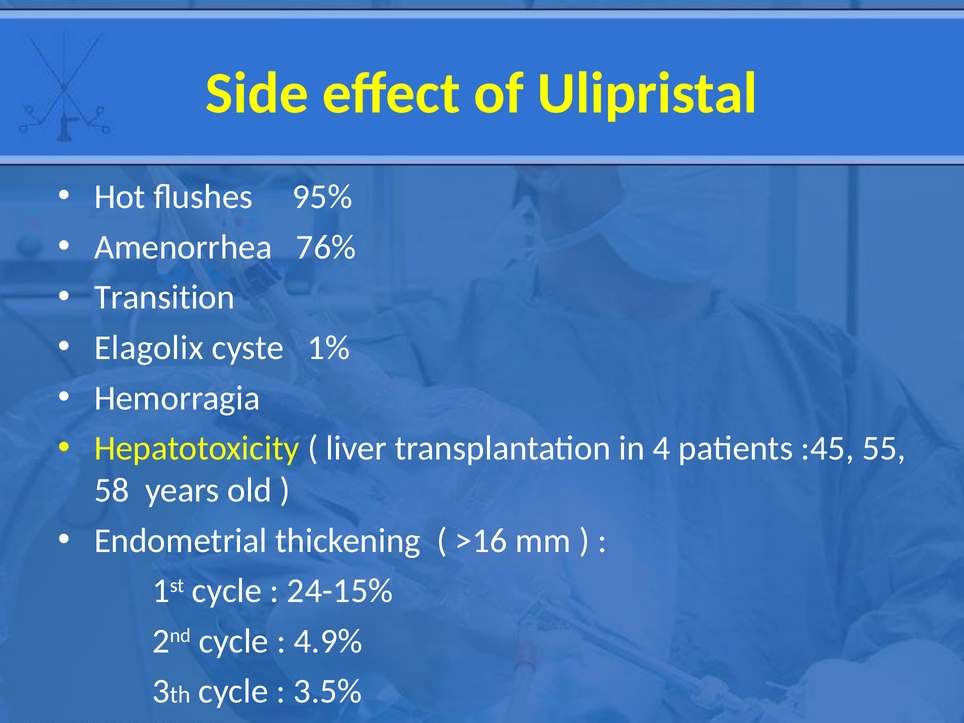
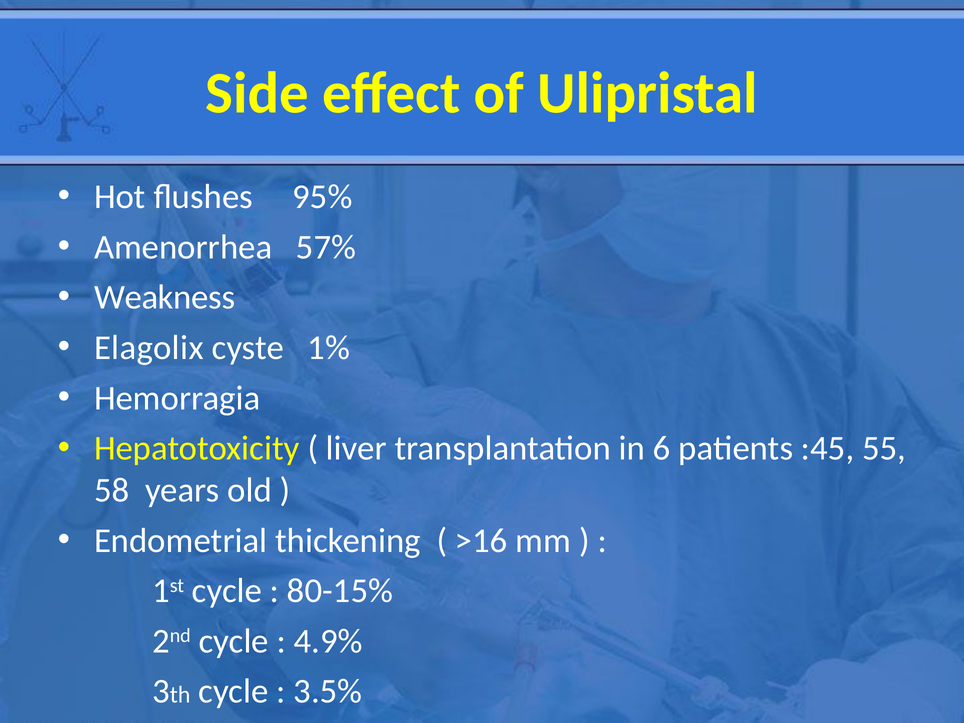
76%: 76% -> 57%
Transition: Transition -> Weakness
4: 4 -> 6
24-15%: 24-15% -> 80-15%
